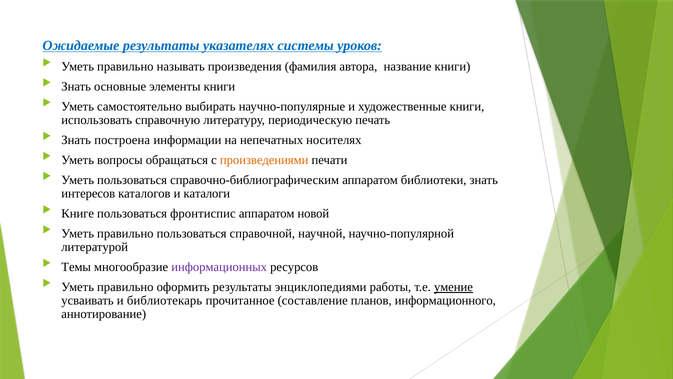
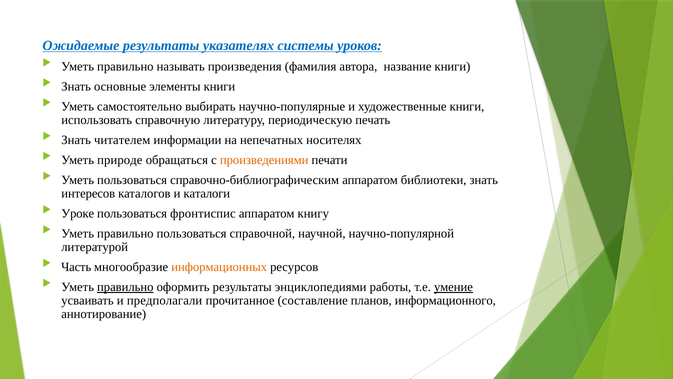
построена: построена -> читателем
вопросы: вопросы -> природе
Книге: Книге -> Уроке
новой: новой -> книгу
Темы: Темы -> Часть
информационных colour: purple -> orange
правильно at (125, 287) underline: none -> present
библиотекарь: библиотекарь -> предполагали
